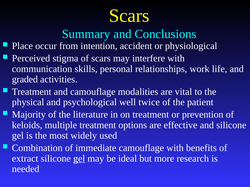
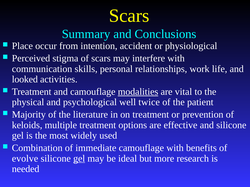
graded: graded -> looked
modalities underline: none -> present
extract: extract -> evolve
